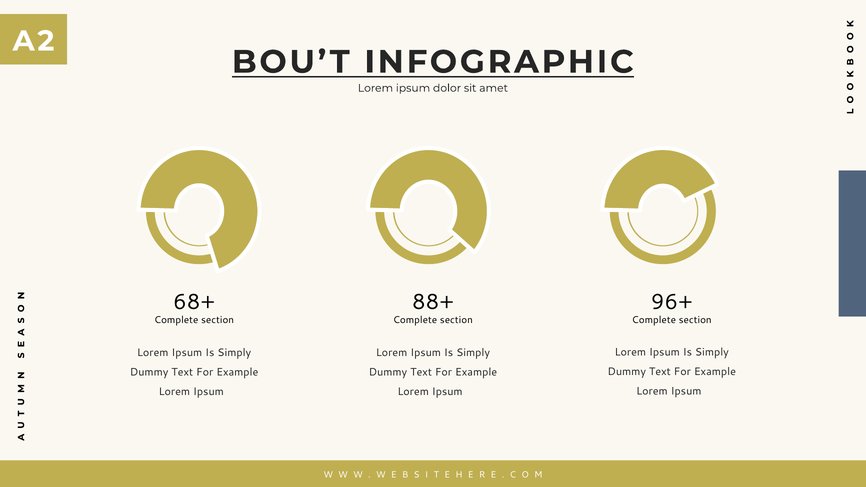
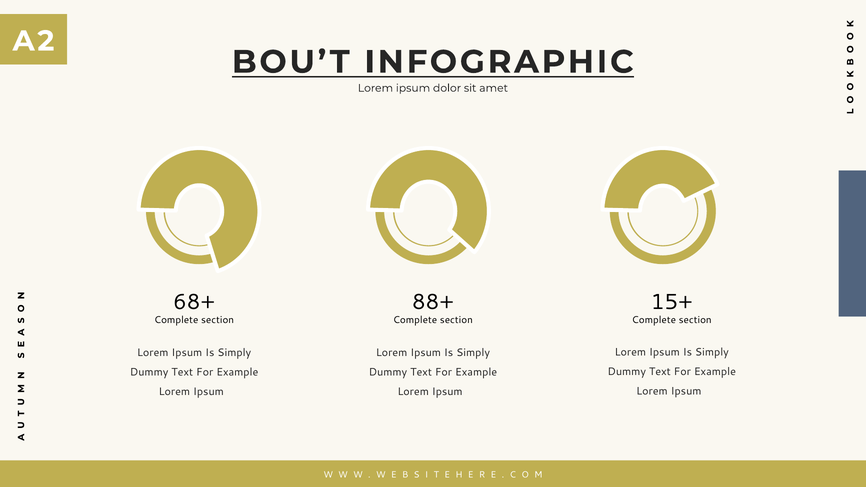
96+: 96+ -> 15+
